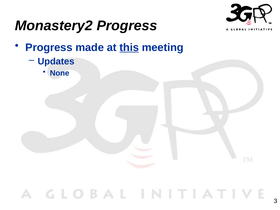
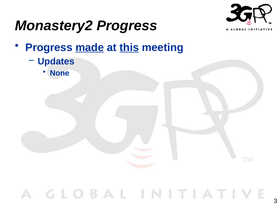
made underline: none -> present
